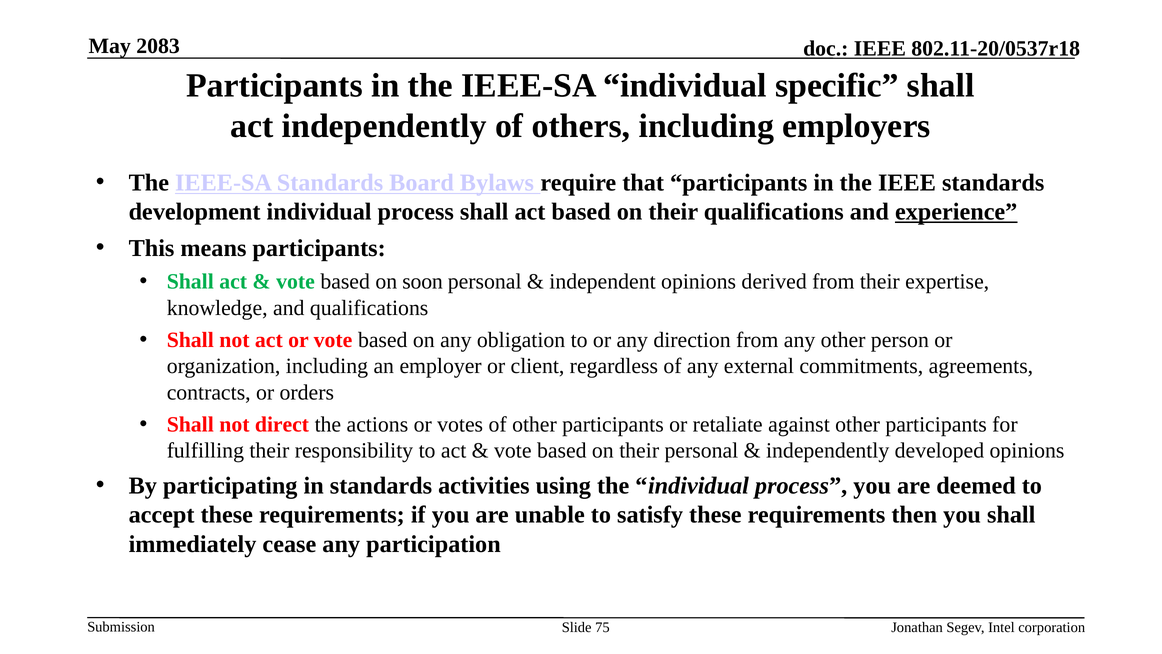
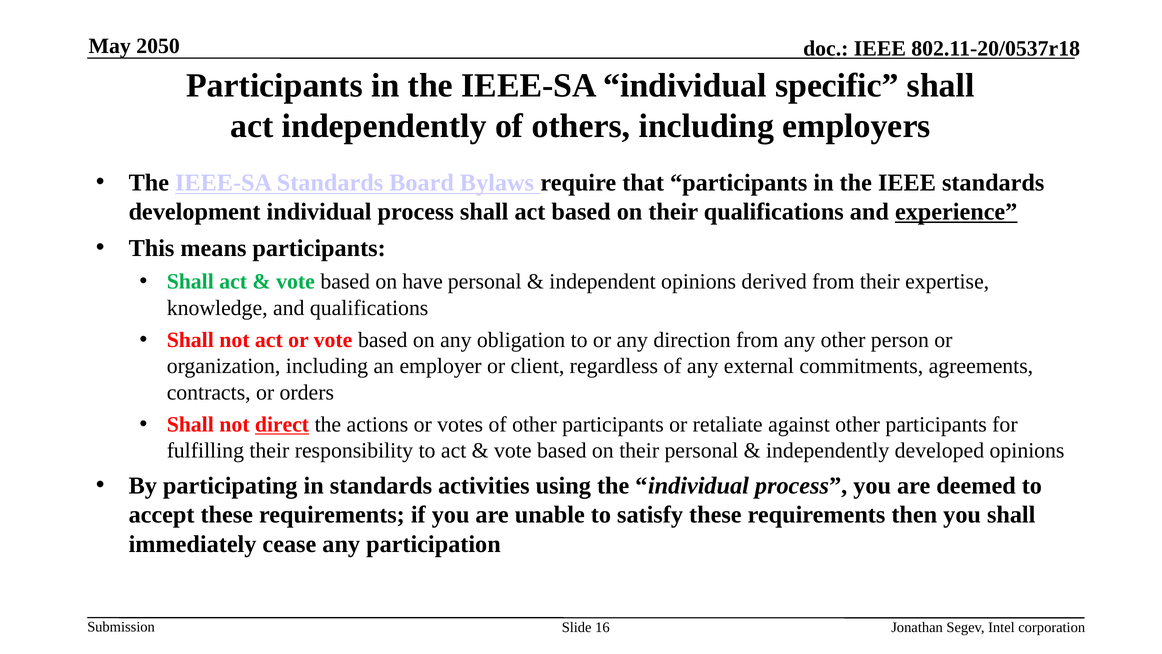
2083: 2083 -> 2050
soon: soon -> have
direct underline: none -> present
75: 75 -> 16
